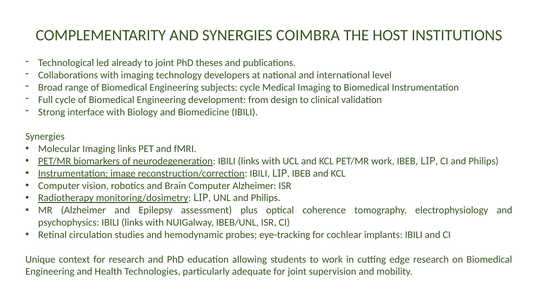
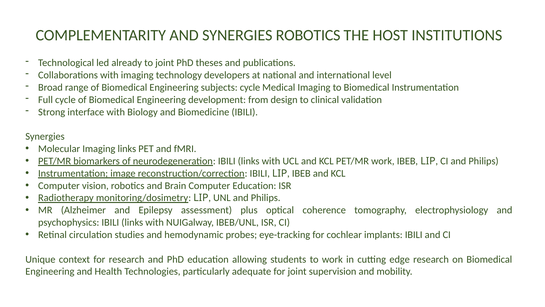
SYNERGIES COIMBRA: COIMBRA -> ROBOTICS
Computer Alzheimer: Alzheimer -> Education
